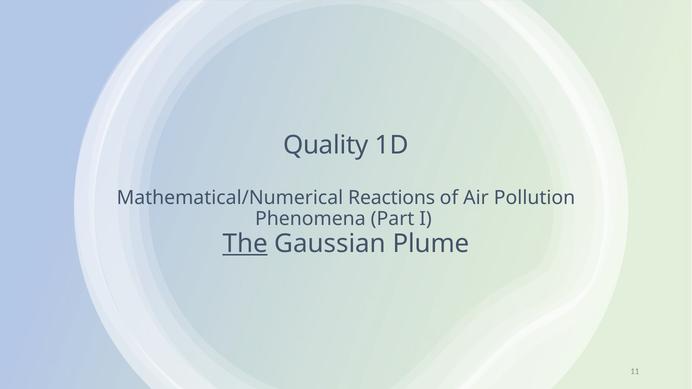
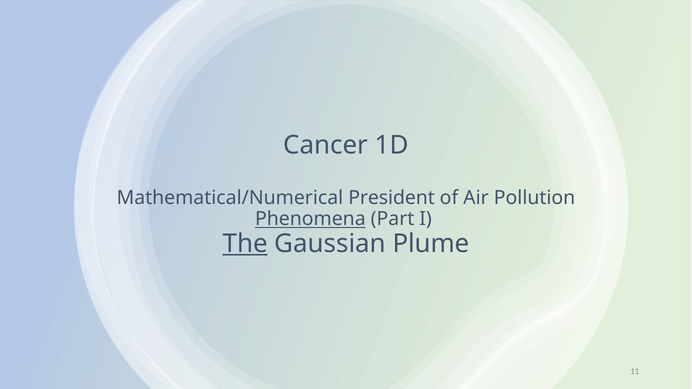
Quality: Quality -> Cancer
Reactions: Reactions -> President
Phenomena underline: none -> present
